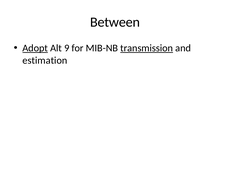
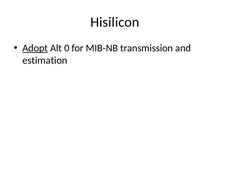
Between: Between -> Hisilicon
9: 9 -> 0
transmission underline: present -> none
